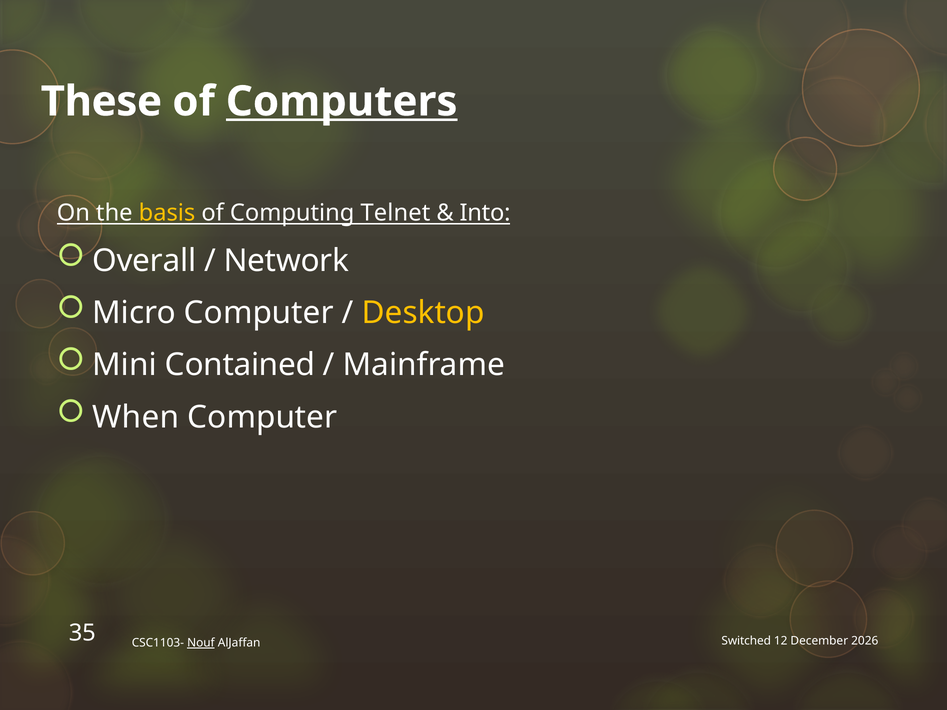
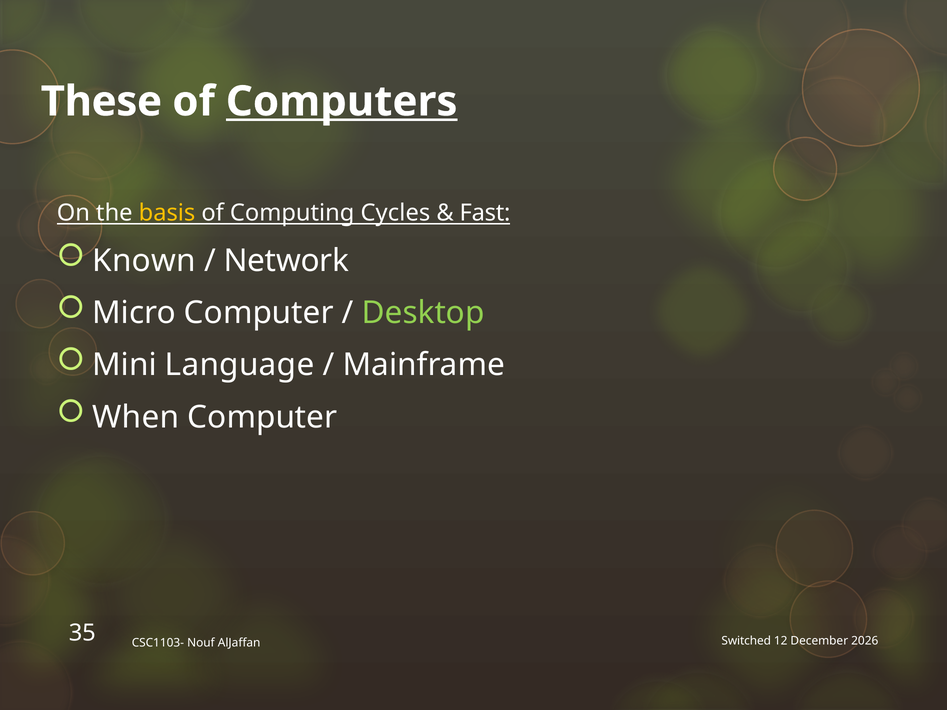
Telnet: Telnet -> Cycles
Into: Into -> Fast
Overall: Overall -> Known
Desktop colour: yellow -> light green
Contained: Contained -> Language
Nouf underline: present -> none
